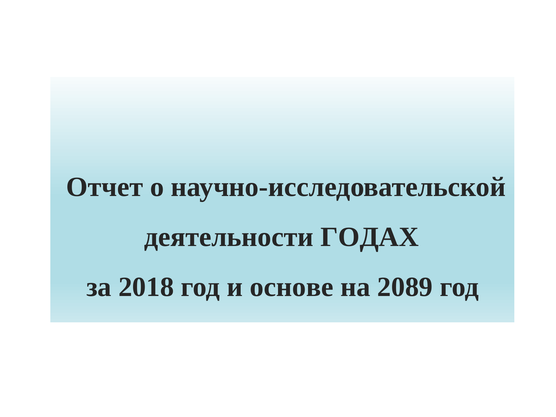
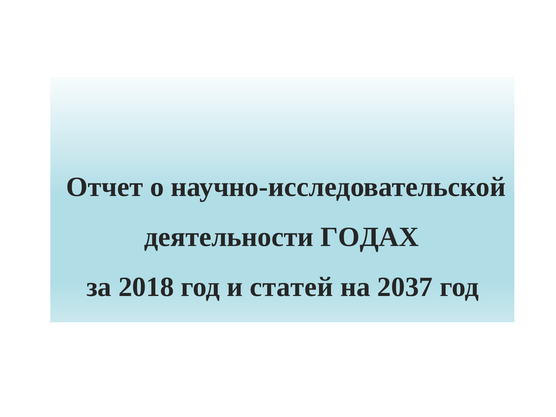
основе: основе -> статей
2089: 2089 -> 2037
